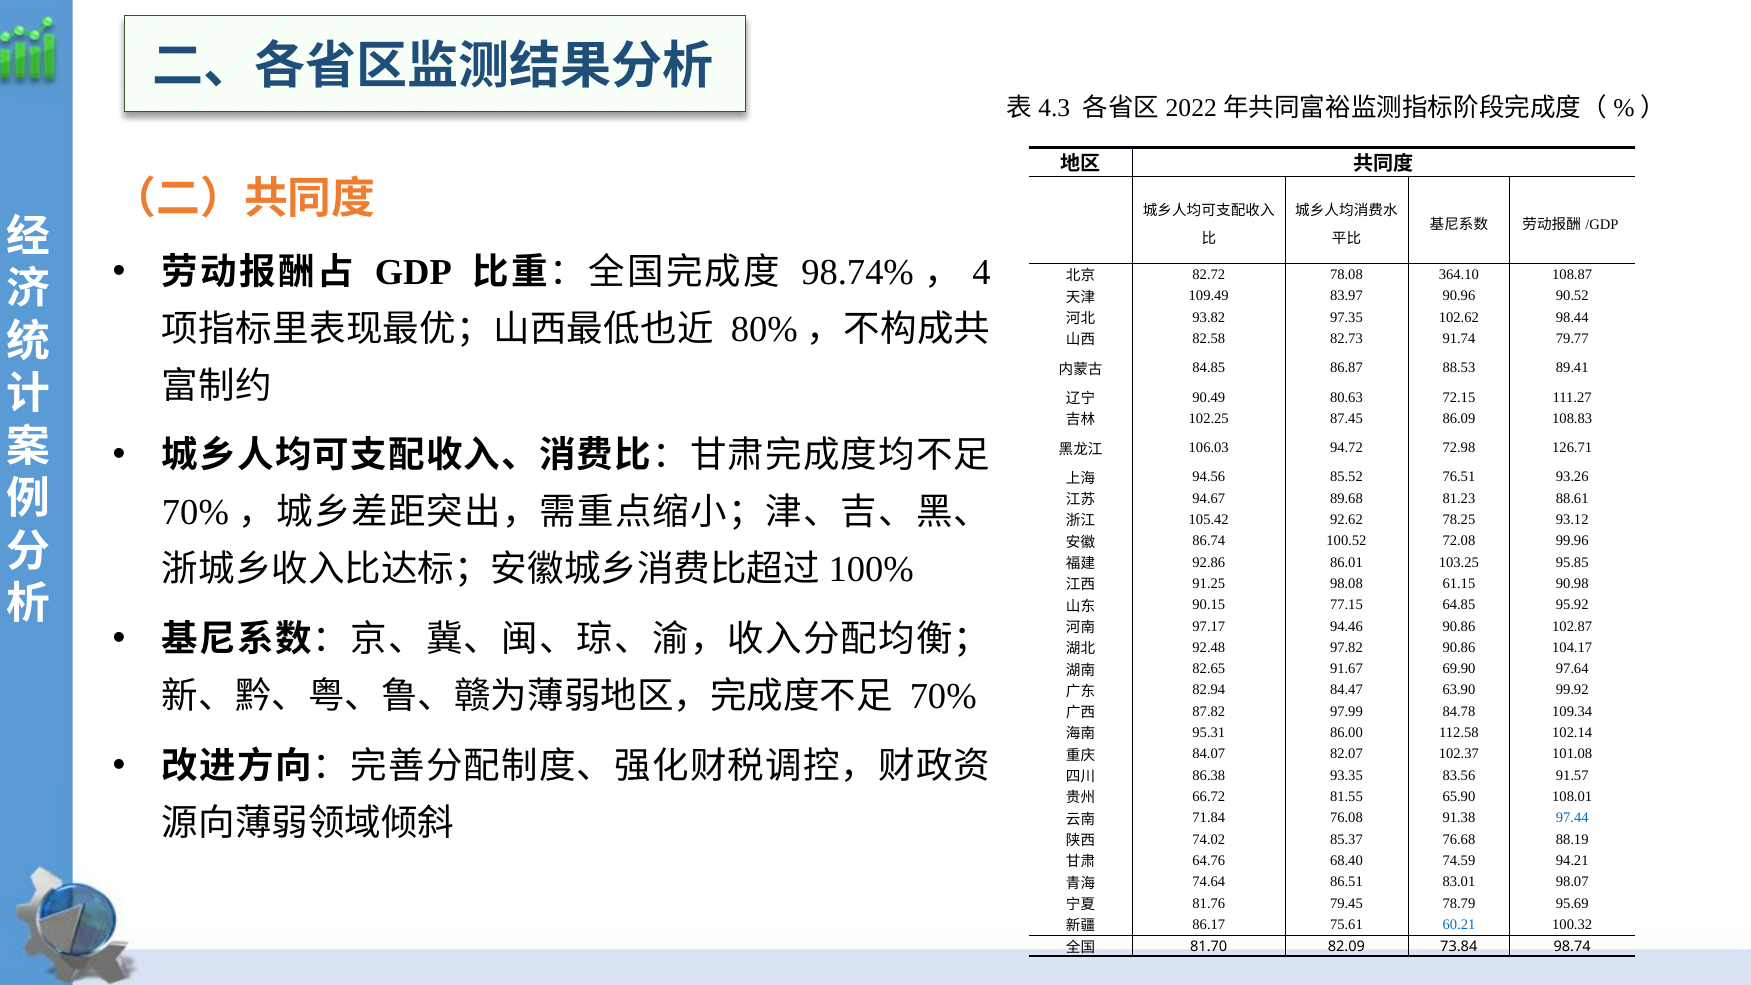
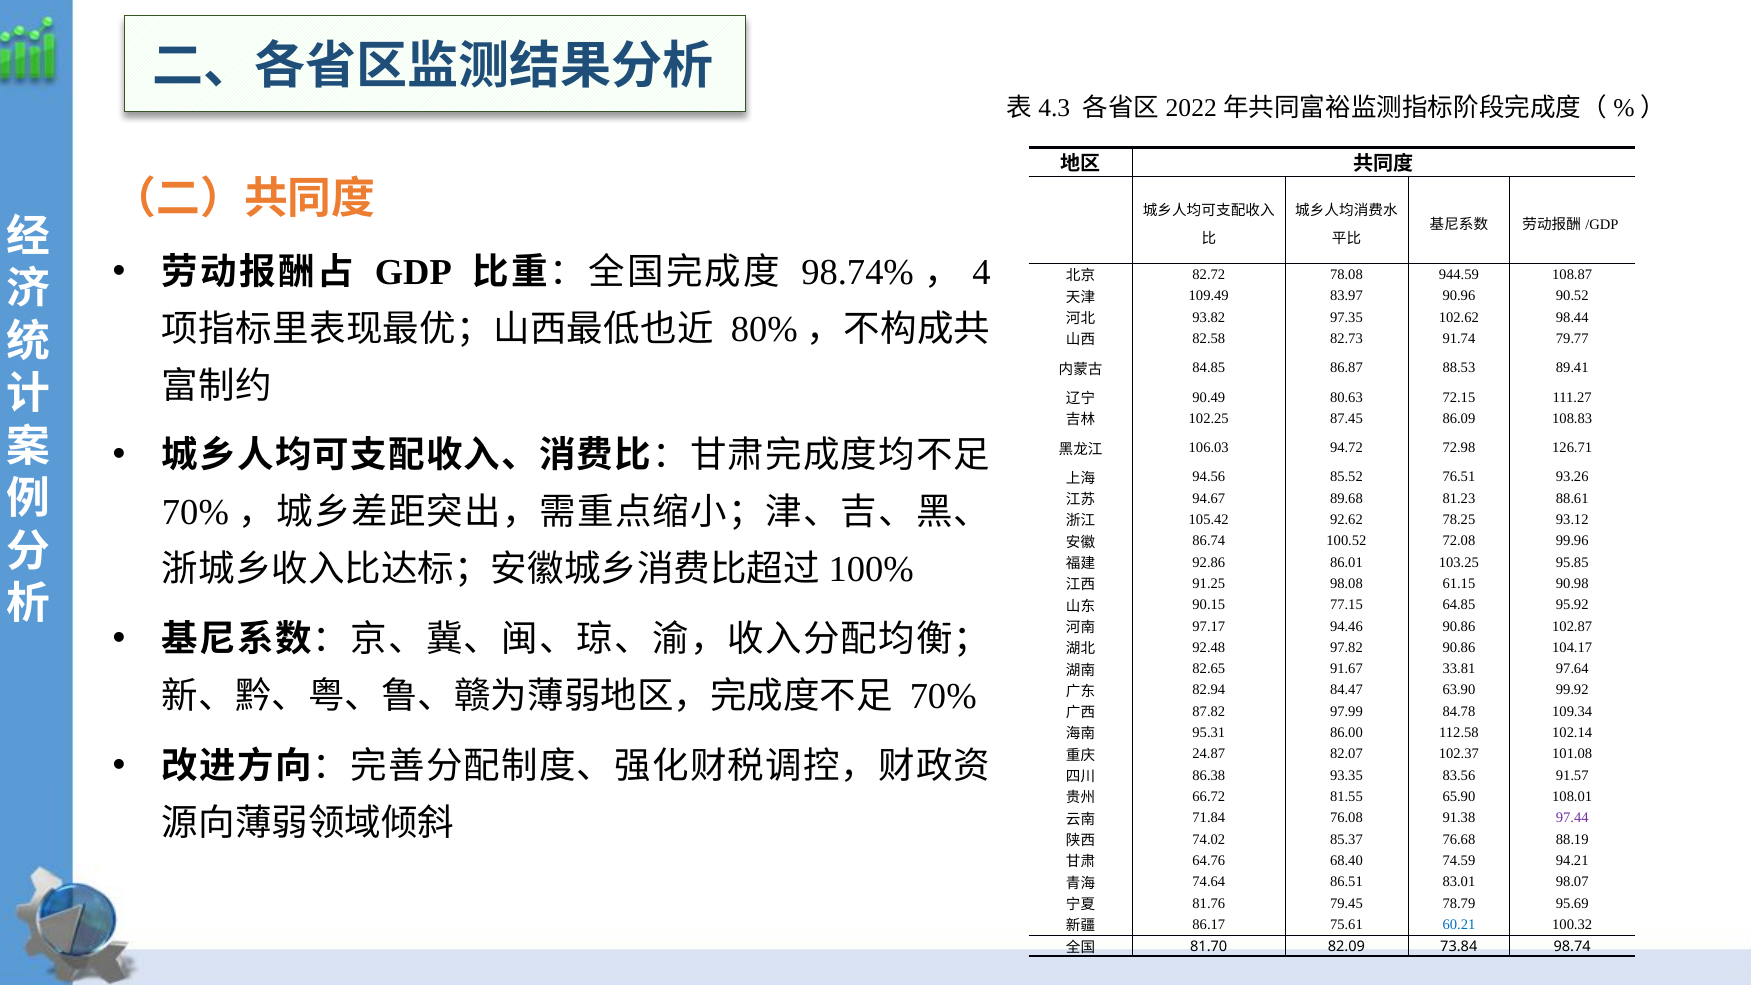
364.10: 364.10 -> 944.59
69.90: 69.90 -> 33.81
84.07: 84.07 -> 24.87
97.44 colour: blue -> purple
